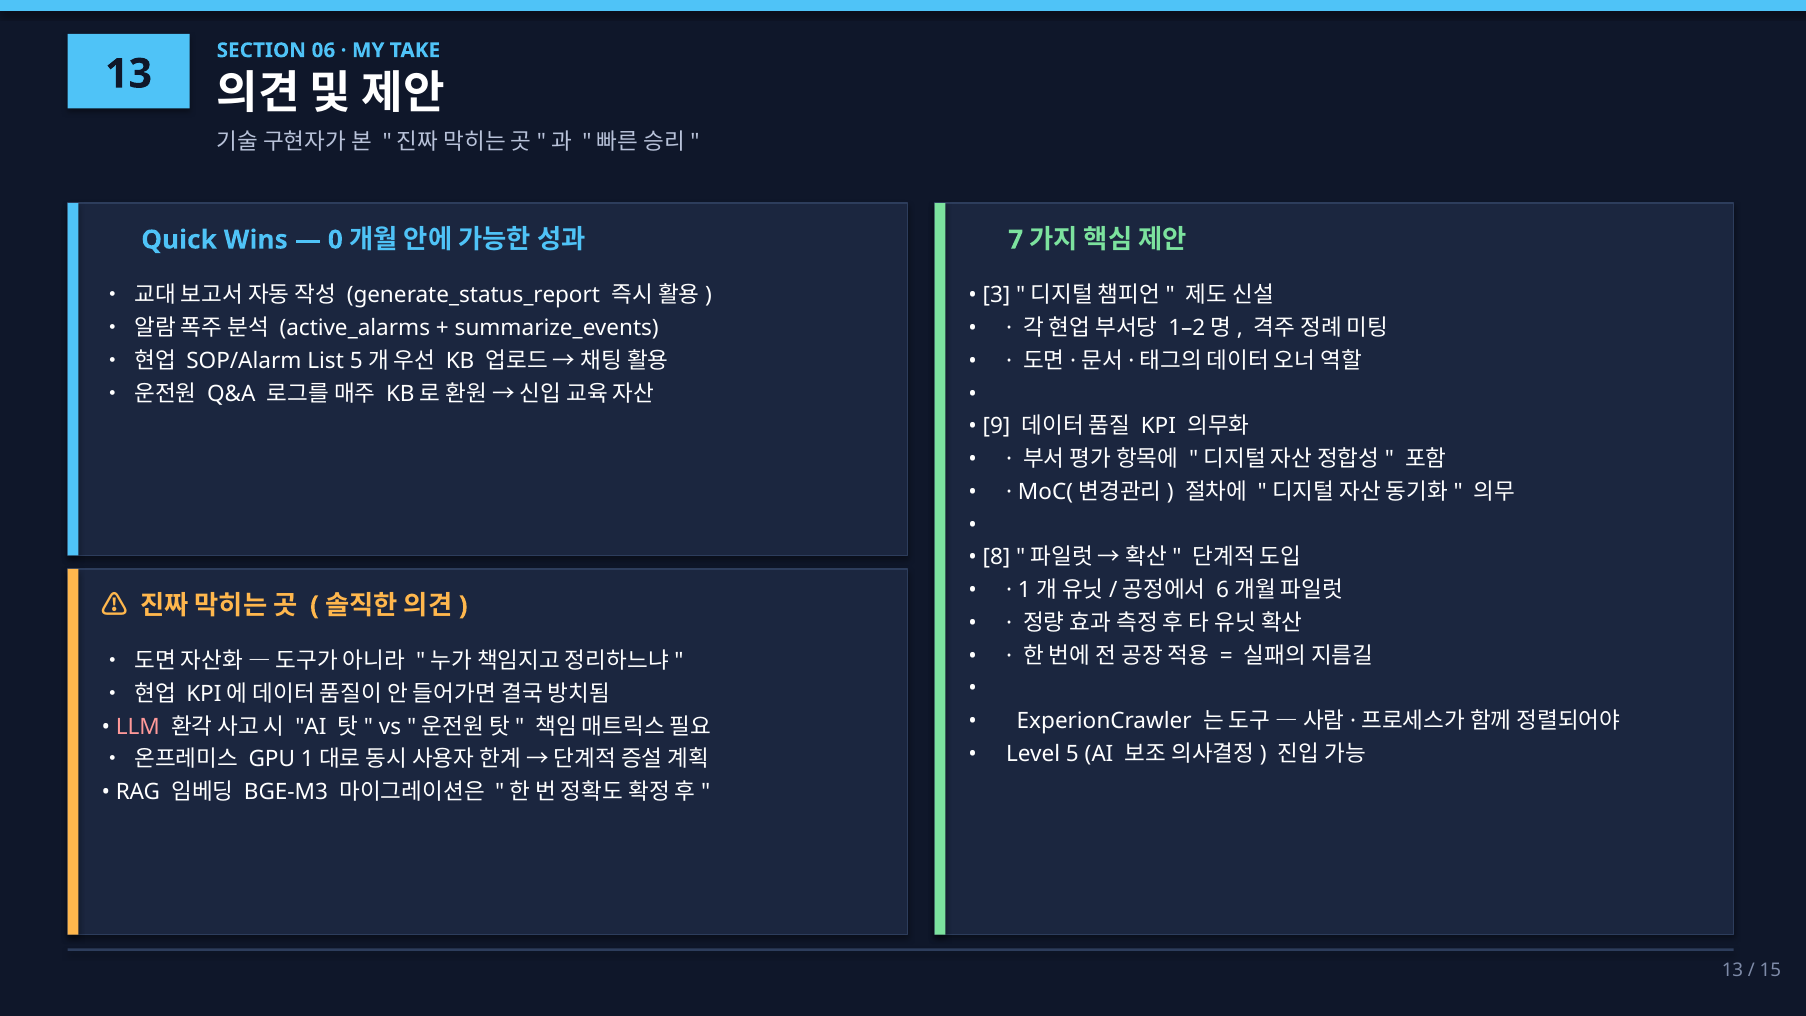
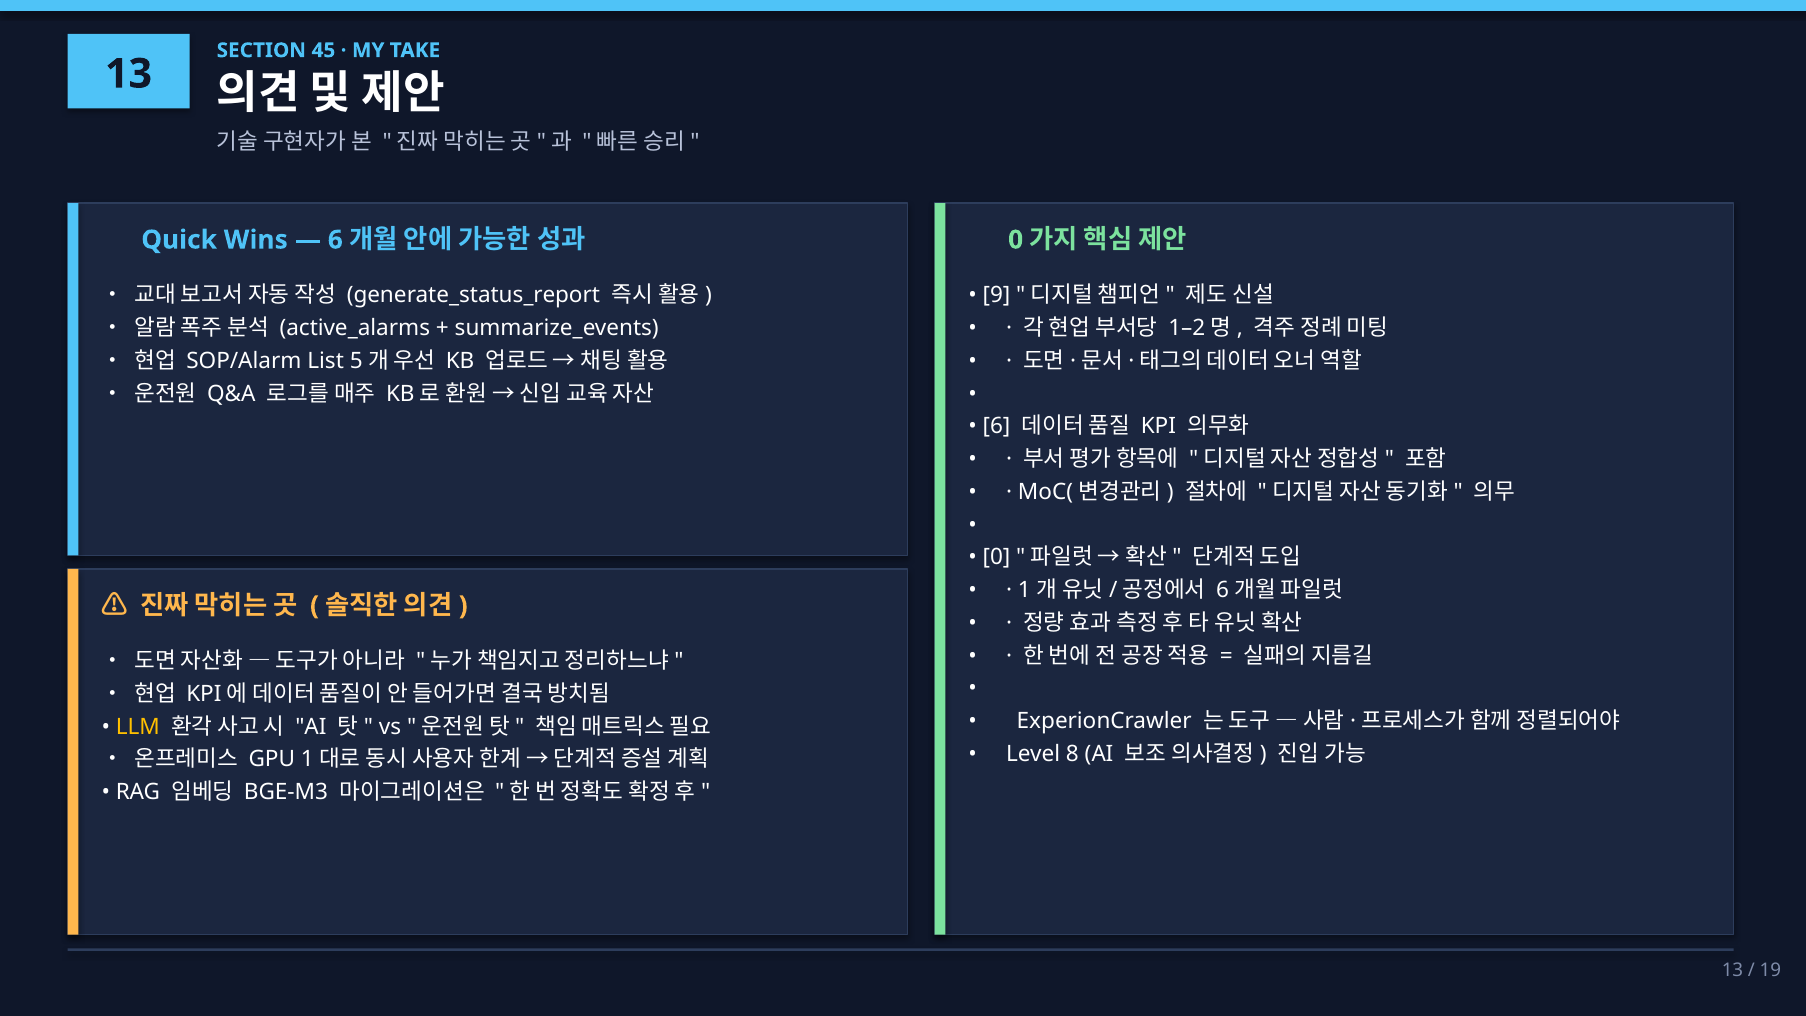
06: 06 -> 45
0 at (335, 240): 0 -> 6
7 at (1016, 240): 7 -> 0
3: 3 -> 9
9 at (997, 426): 9 -> 6
8 at (997, 557): 8 -> 0
LLM colour: pink -> yellow
5: 5 -> 8
15: 15 -> 19
